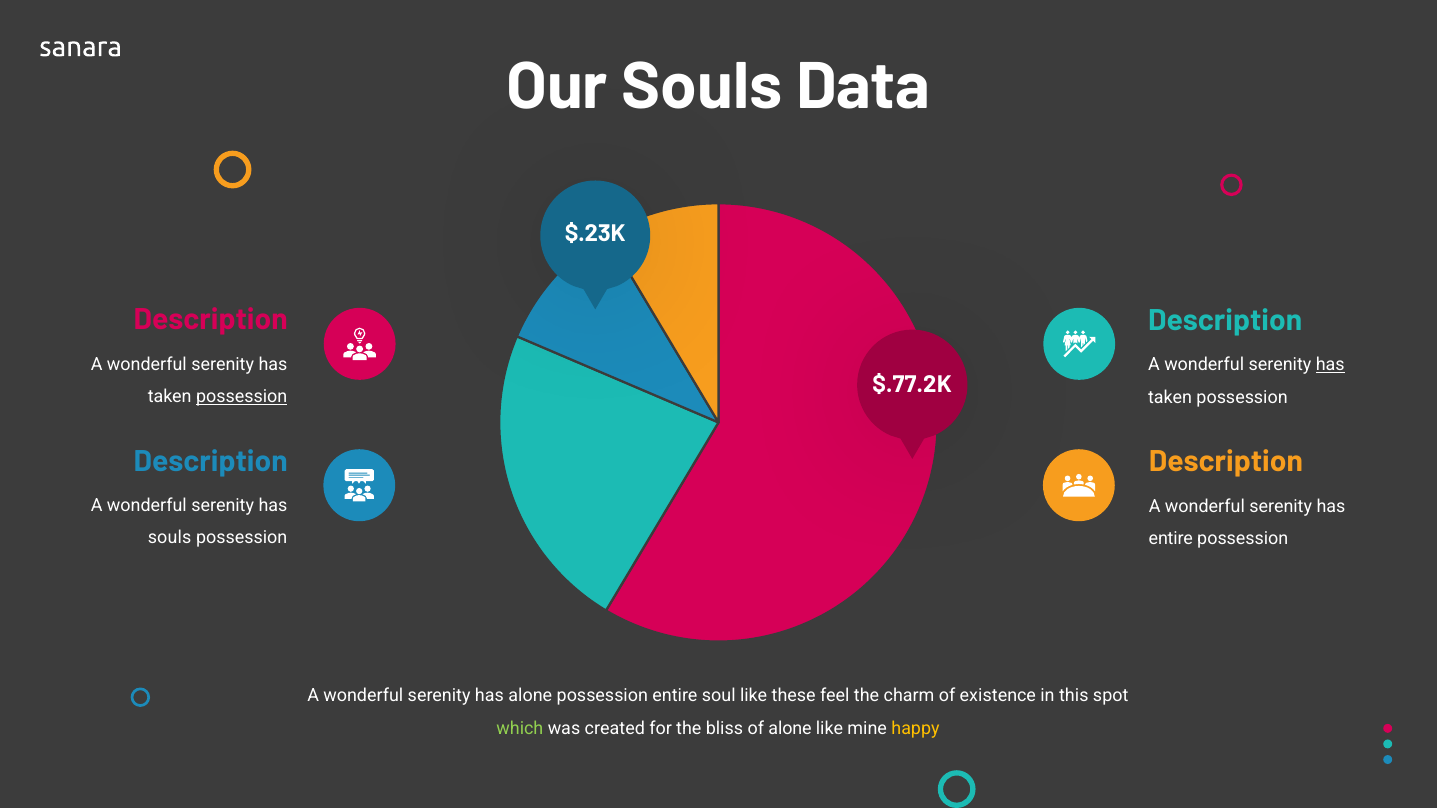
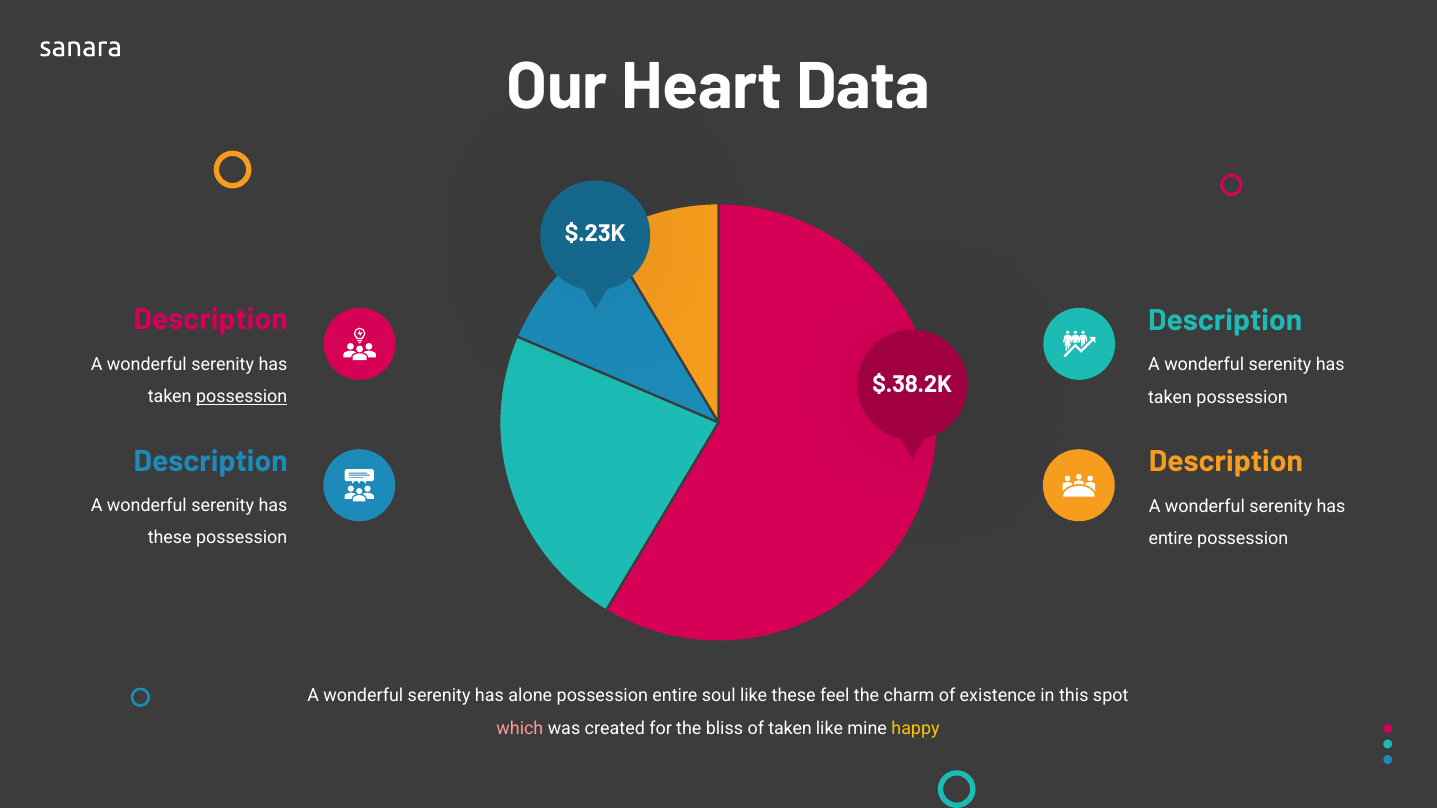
Our Souls: Souls -> Heart
has at (1330, 365) underline: present -> none
$.77.2K: $.77.2K -> $.38.2K
souls at (170, 538): souls -> these
which colour: light green -> pink
of alone: alone -> taken
